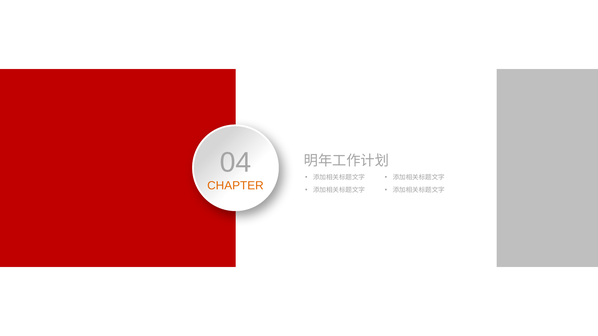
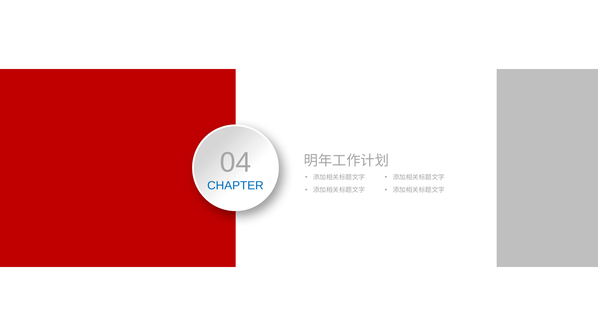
CHAPTER colour: orange -> blue
